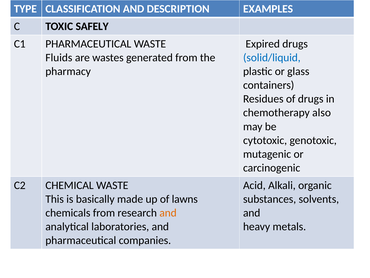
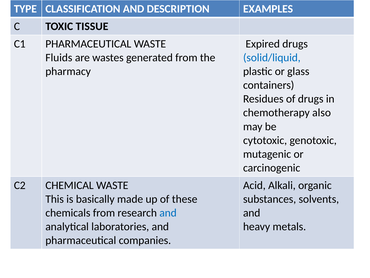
SAFELY: SAFELY -> TISSUE
lawns: lawns -> these
and at (168, 213) colour: orange -> blue
